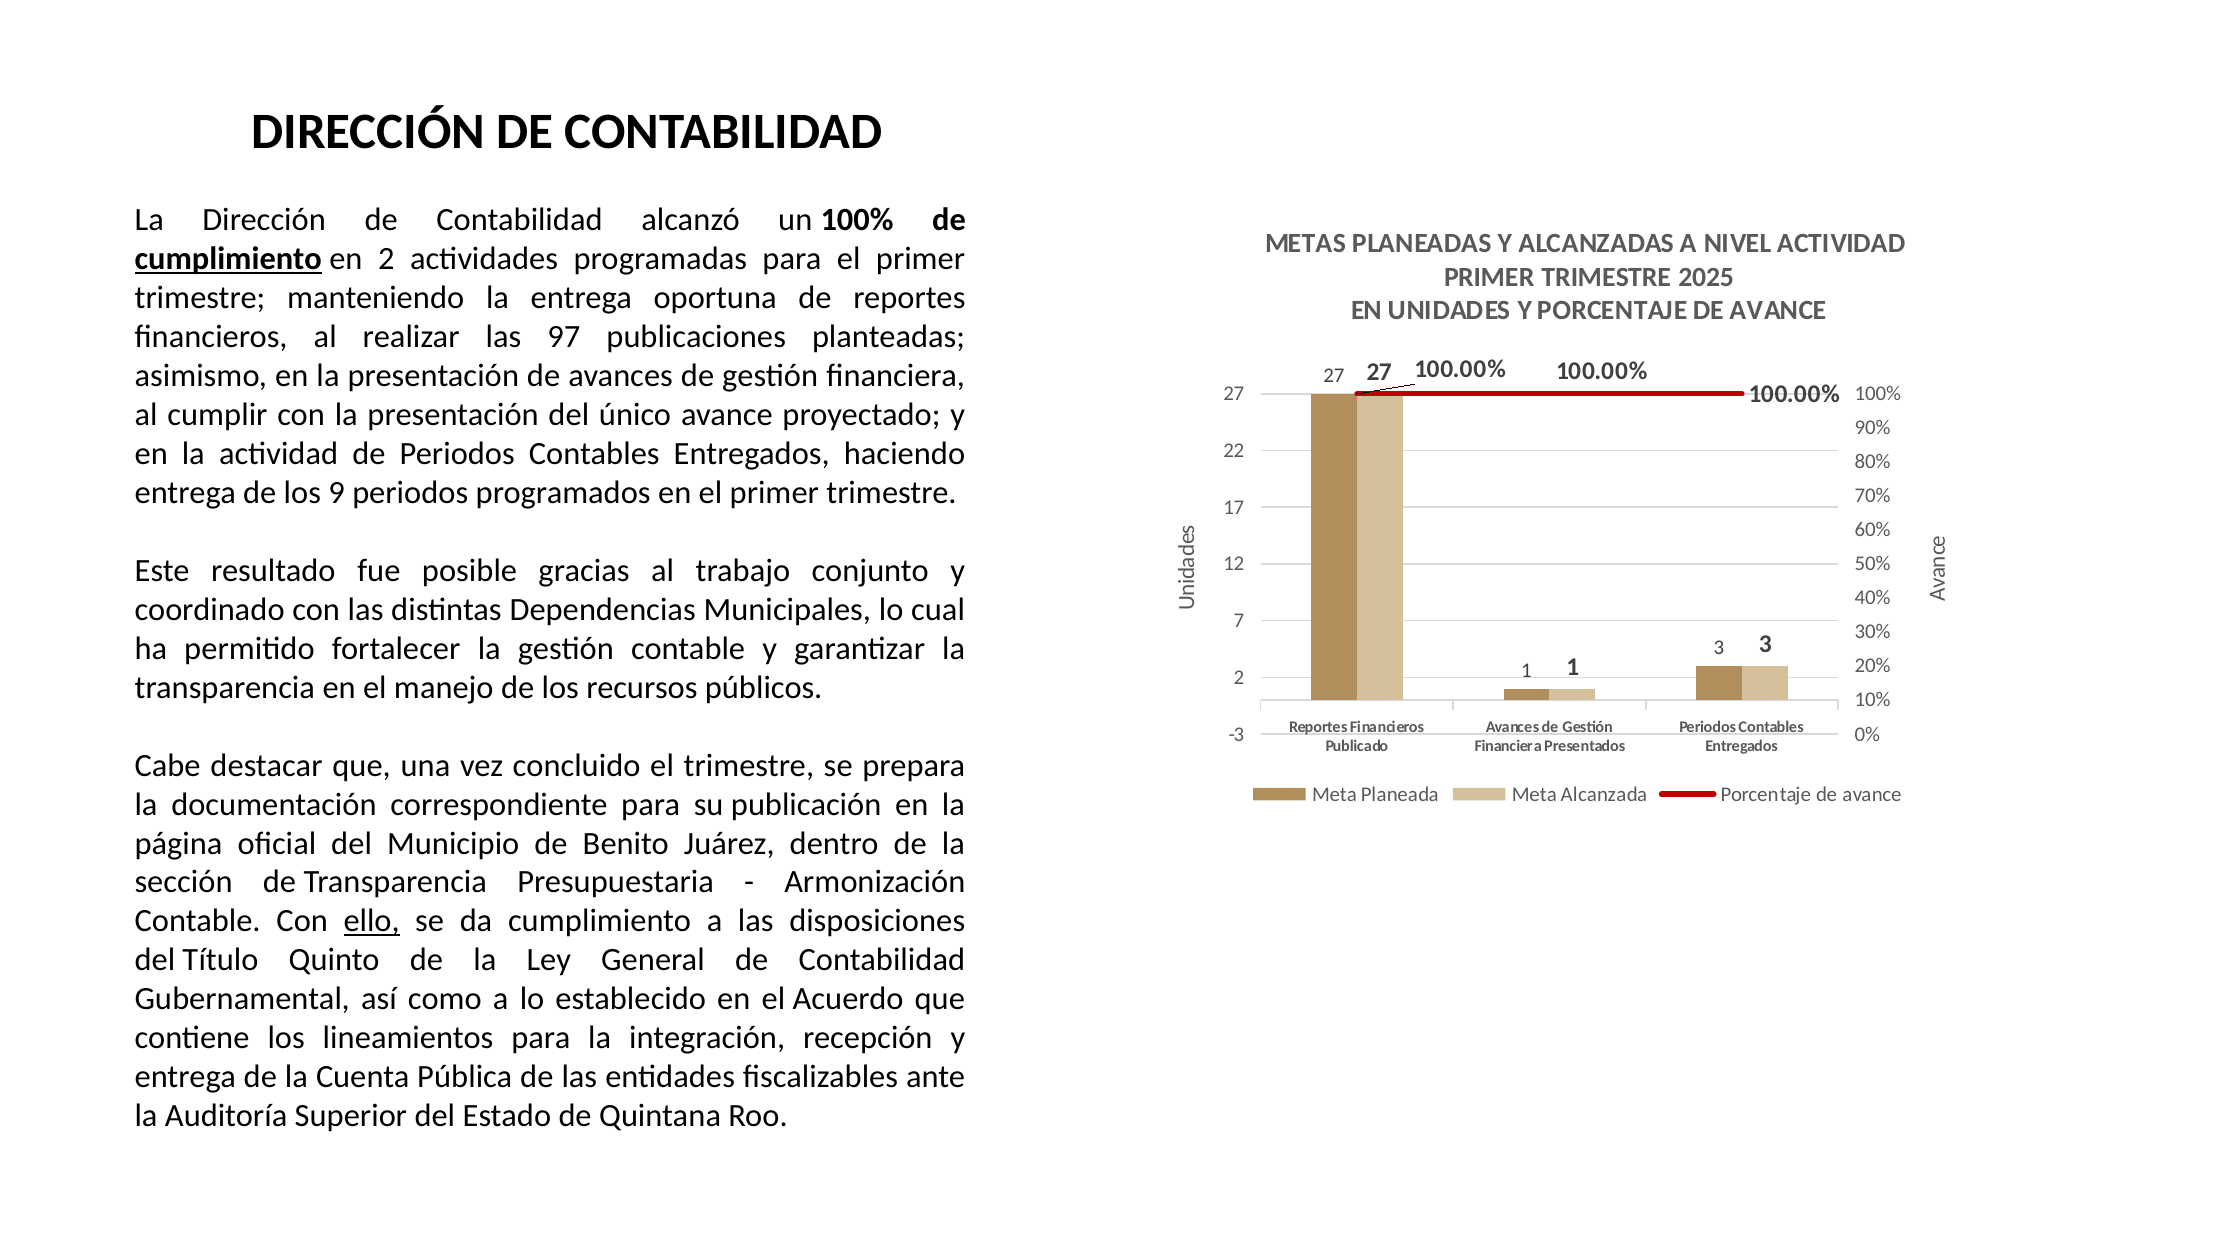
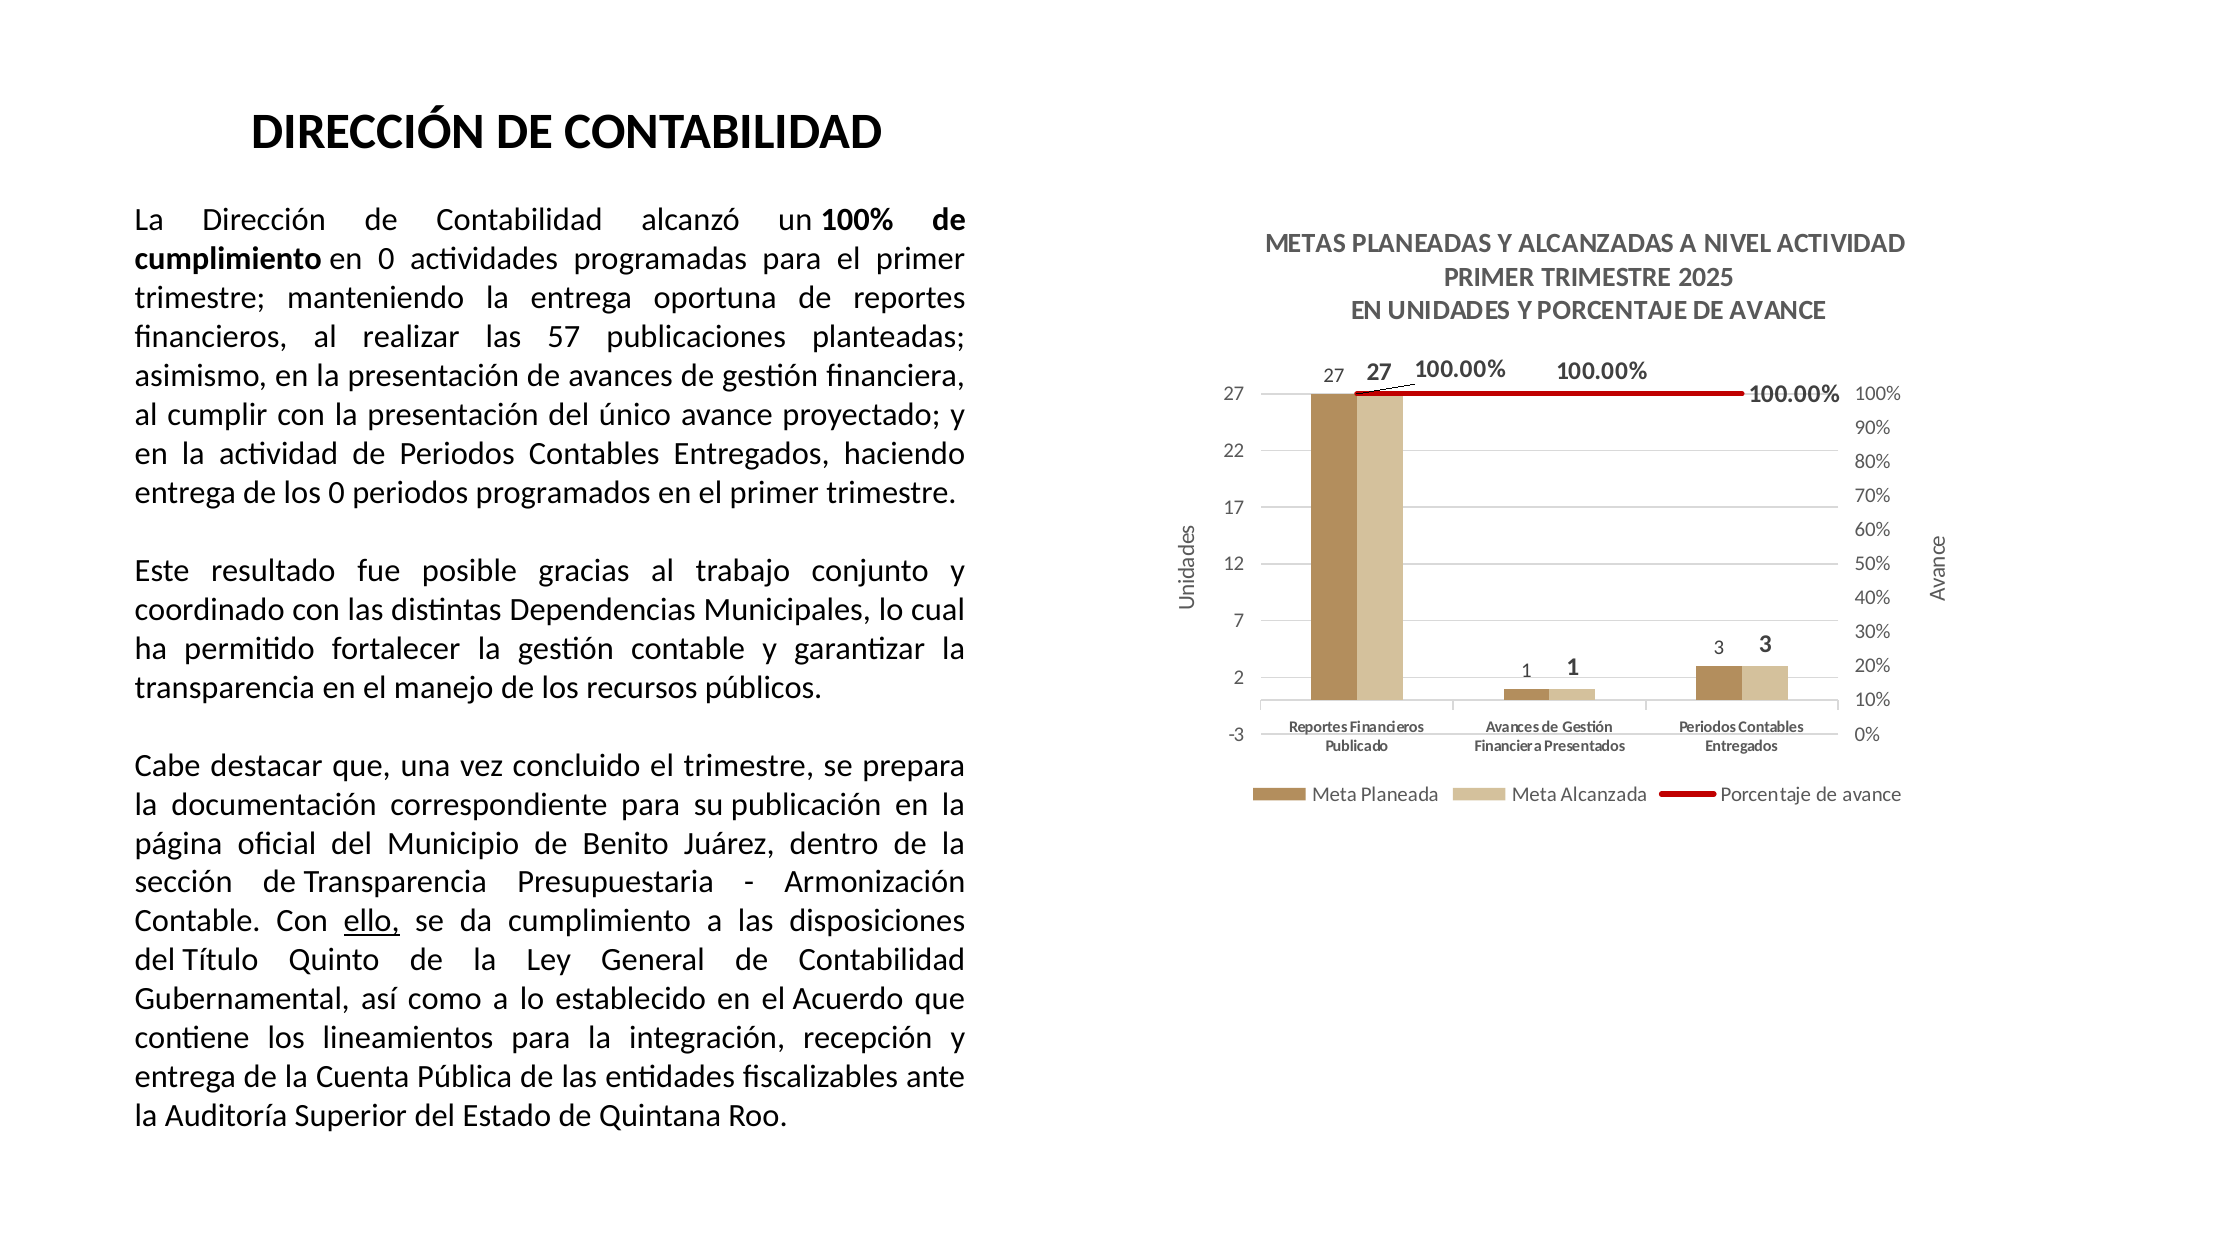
cumplimiento at (228, 259) underline: present -> none
en 2: 2 -> 0
97: 97 -> 57
los 9: 9 -> 0
